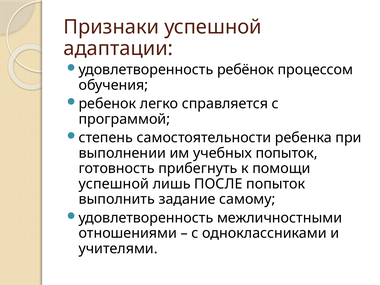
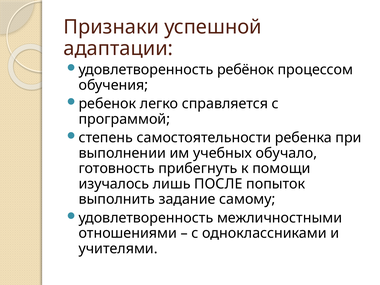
учебных попыток: попыток -> обучало
успешной at (114, 184): успешной -> изучалось
